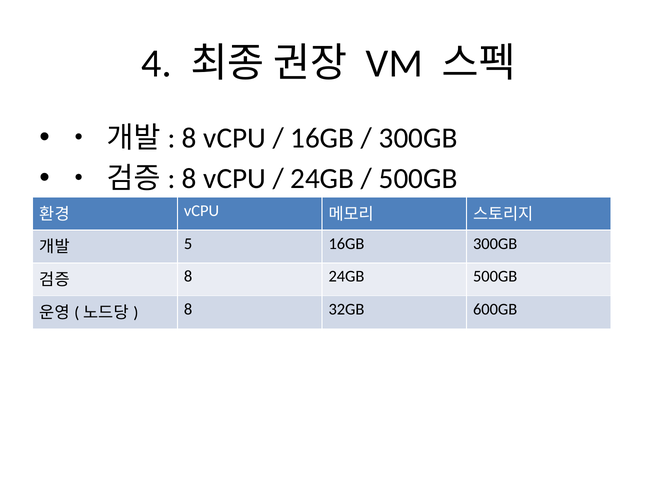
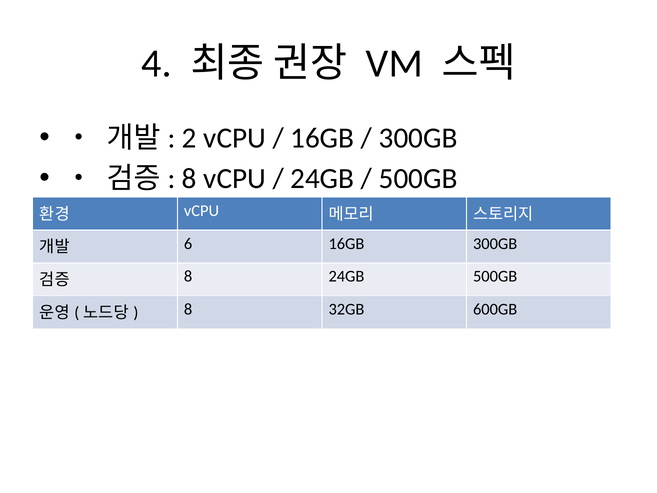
8 at (189, 138): 8 -> 2
5: 5 -> 6
